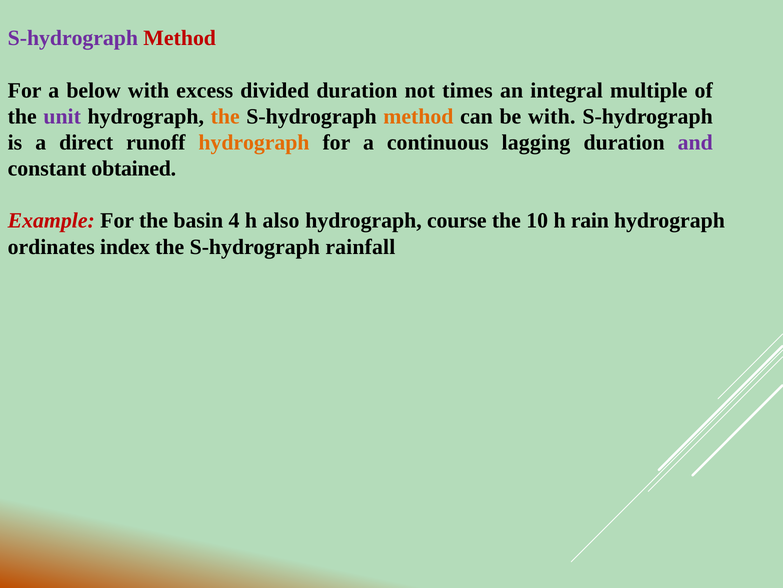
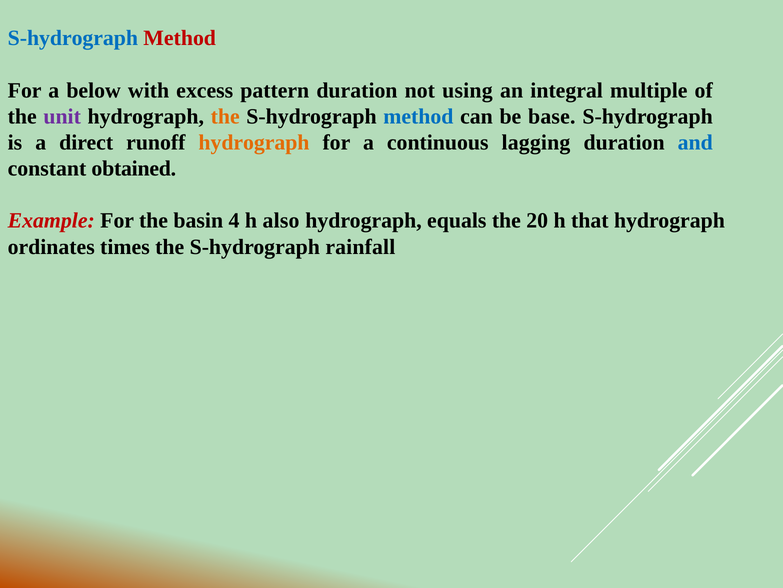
S-hydrograph at (73, 38) colour: purple -> blue
divided: divided -> pattern
times: times -> using
method at (418, 116) colour: orange -> blue
be with: with -> base
and colour: purple -> blue
course: course -> equals
10: 10 -> 20
rain: rain -> that
index: index -> times
